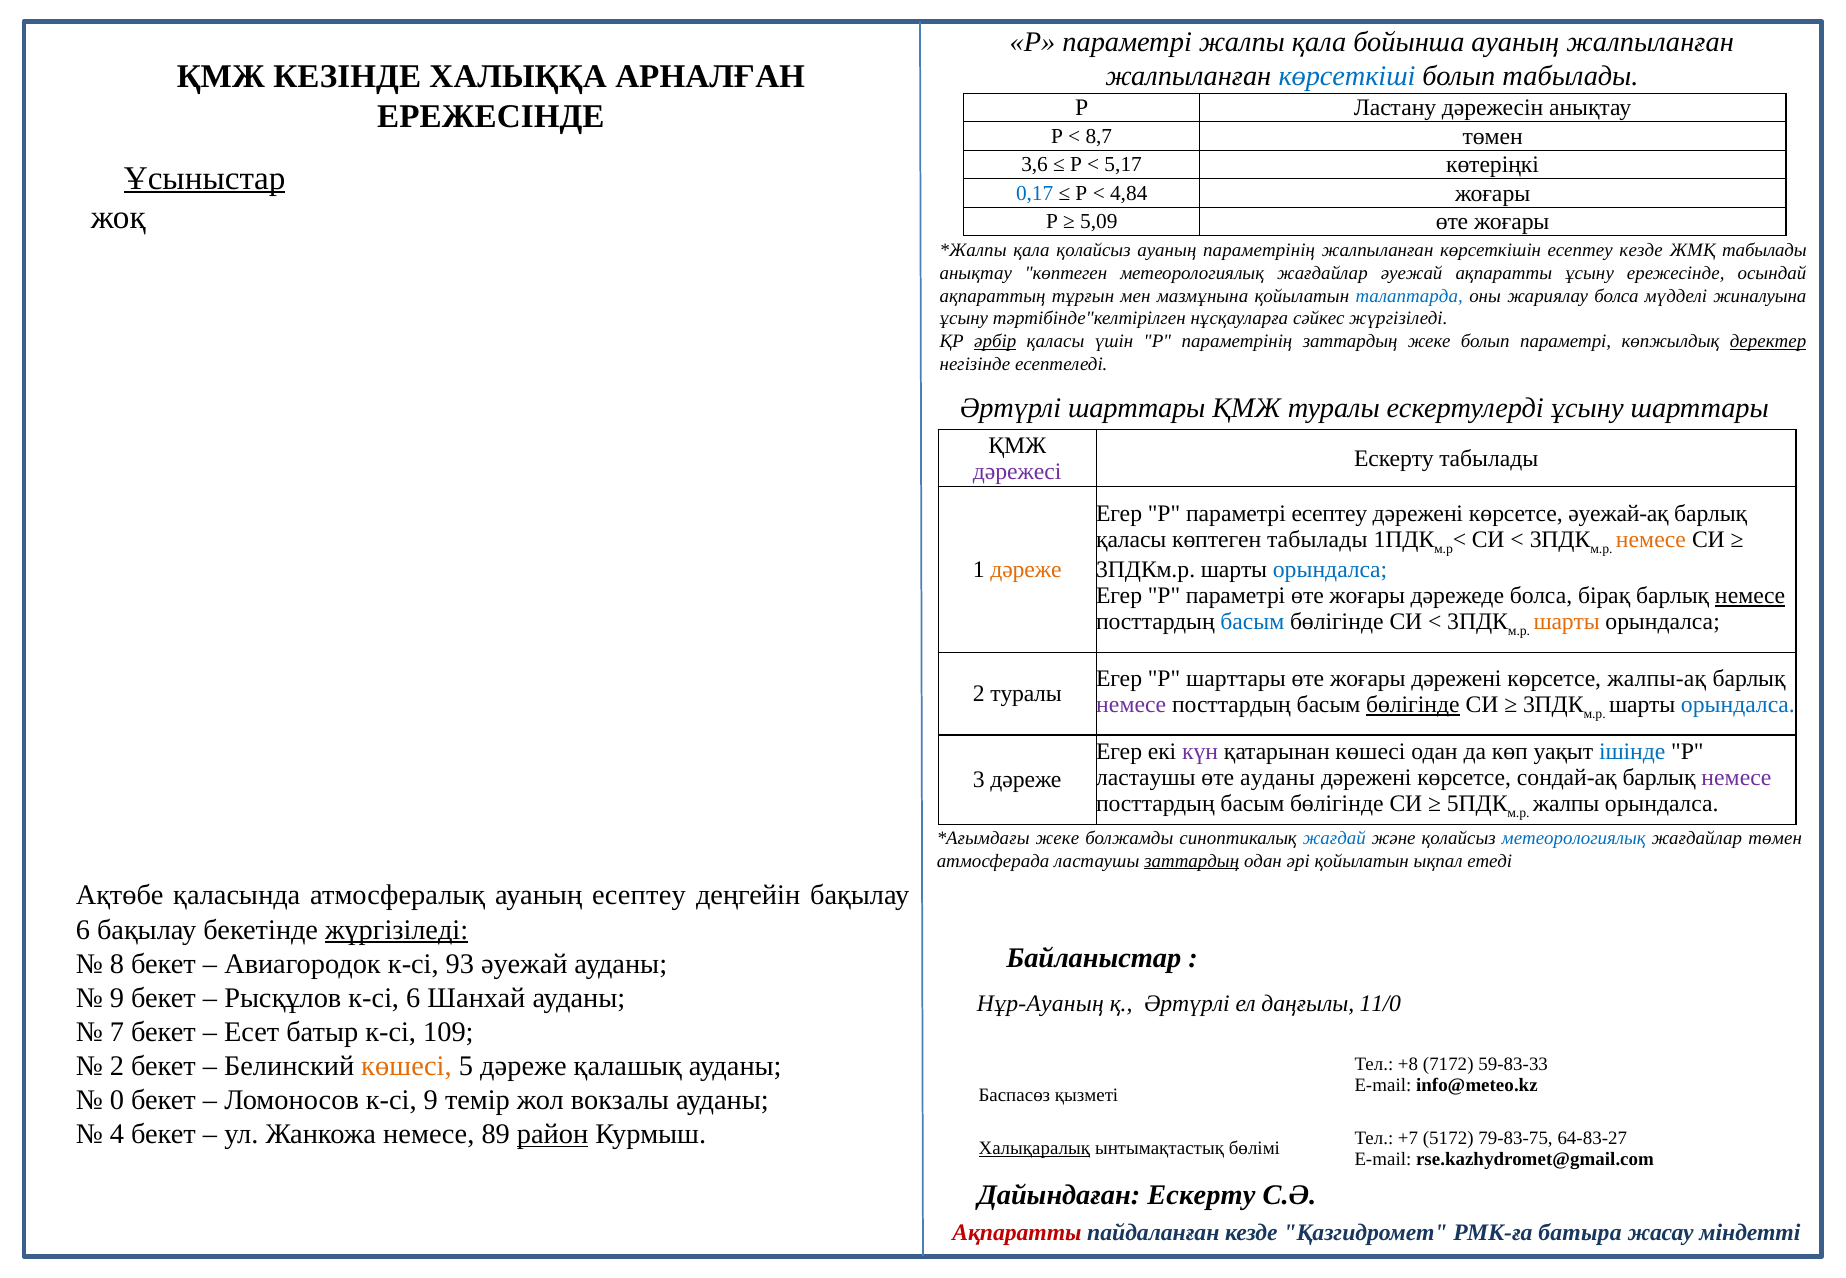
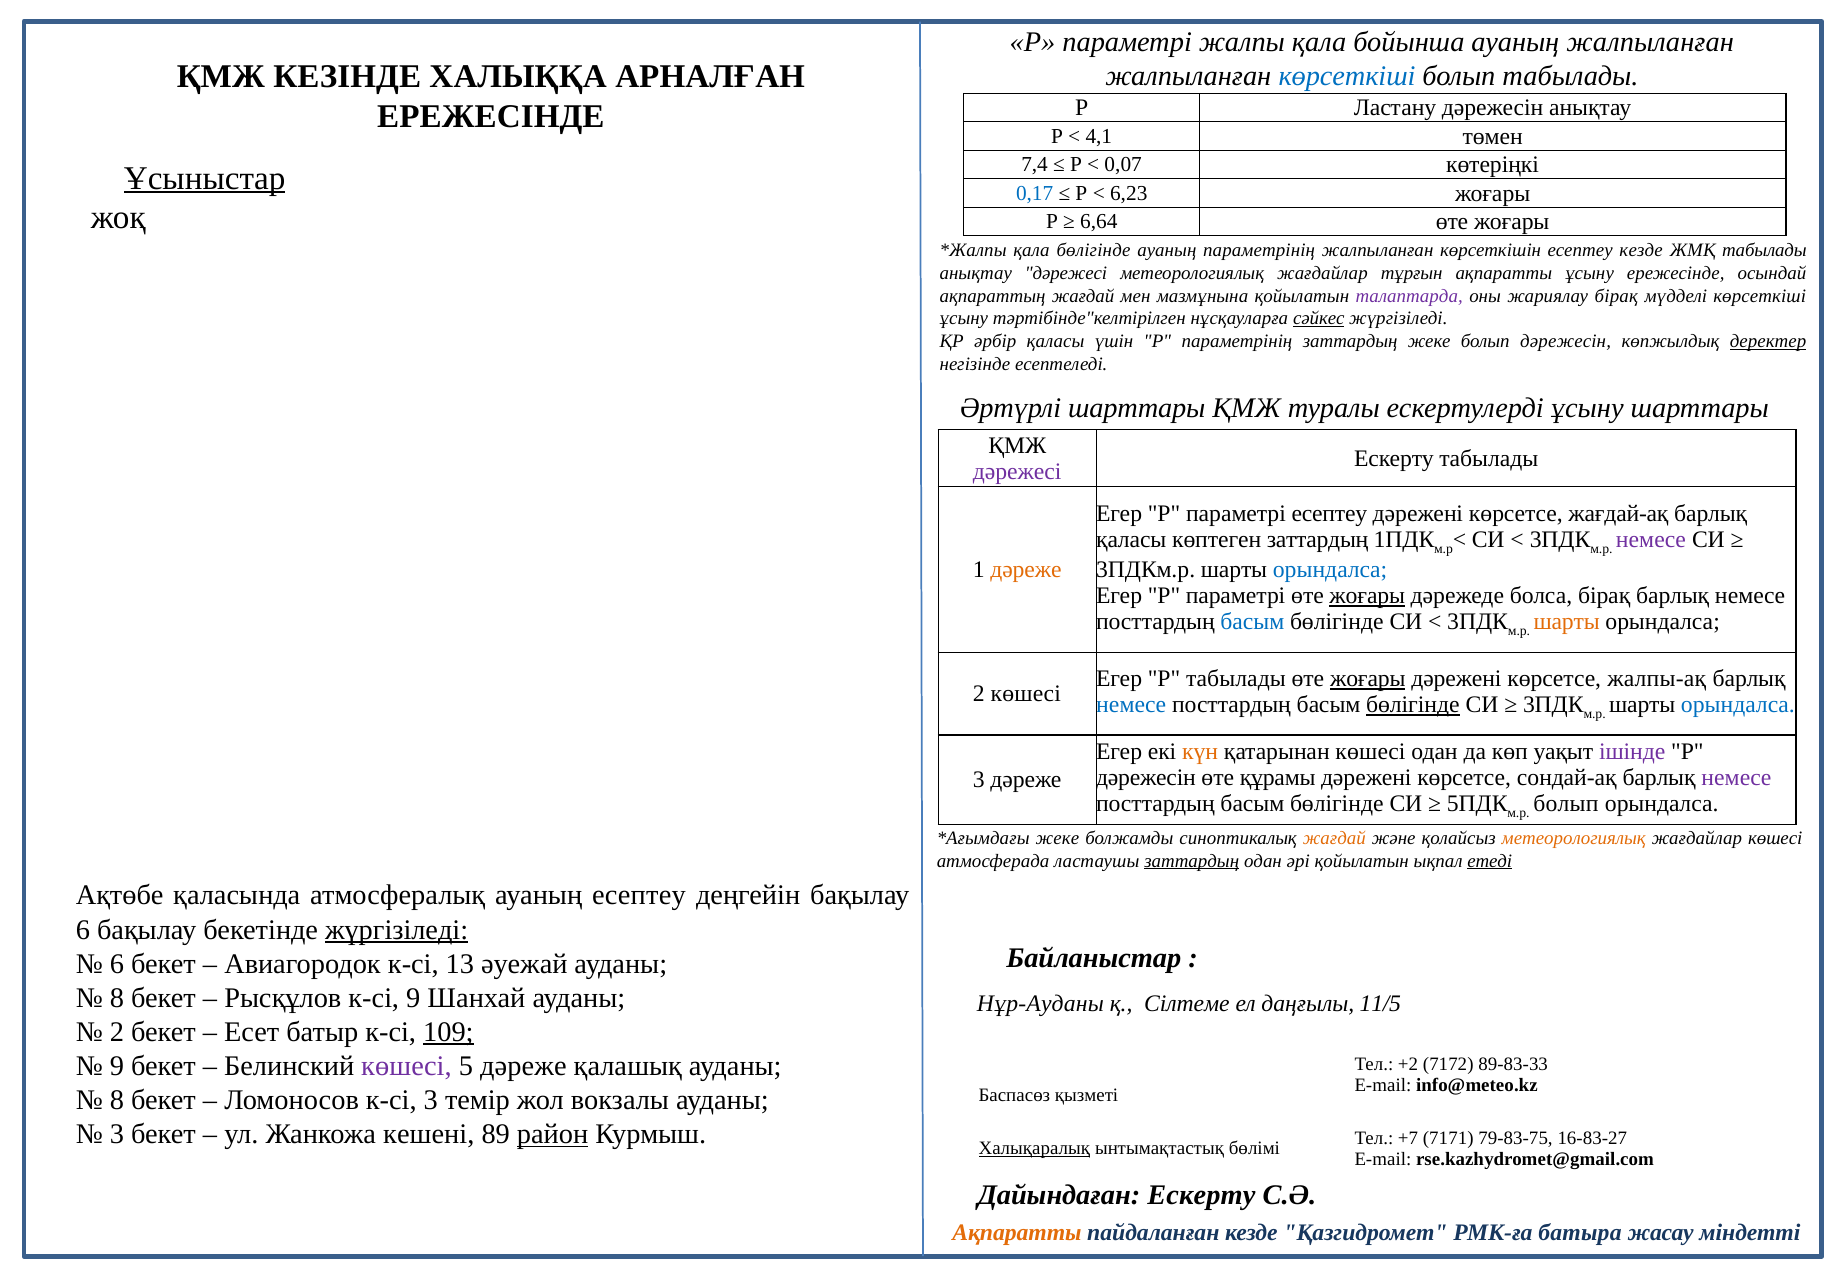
8,7: 8,7 -> 4,1
3,6: 3,6 -> 7,4
5,17: 5,17 -> 0,07
4,84: 4,84 -> 6,23
5,09: 5,09 -> 6,64
қала қолайсыз: қолайсыз -> бөлігінде
анықтау көптеген: көптеген -> дәрежесі
жағдайлар әуежай: әуежай -> тұрғын
ақпараттың тұрғын: тұрғын -> жағдай
талаптарда colour: blue -> purple
жариялау болса: болса -> бірақ
мүдделі жиналуына: жиналуына -> көрсеткіші
сәйкес underline: none -> present
әрбір underline: present -> none
болып параметрі: параметрі -> дәрежесін
әуежай-ақ: әуежай-ақ -> жағдай-ақ
көптеген табылады: табылады -> заттардың
немесе at (1651, 540) colour: orange -> purple
жоғары at (1367, 596) underline: none -> present
немесе at (1750, 596) underline: present -> none
Р шарттары: шарттары -> табылады
жоғары at (1368, 679) underline: none -> present
2 туралы: туралы -> көшесі
немесе at (1131, 705) colour: purple -> blue
күн colour: purple -> orange
ішінде colour: blue -> purple
ластаушы at (1146, 778): ластаушы -> дәрежесін
өте ауданы: ауданы -> құрамы
жалпы at (1566, 804): жалпы -> болып
жағдай at (1334, 838) colour: blue -> orange
метеорологиялық at (1574, 838) colour: blue -> orange
жағдайлар төмен: төмен -> көшесі
етеді underline: none -> present
8 at (117, 964): 8 -> 6
93: 93 -> 13
9 at (117, 998): 9 -> 8
к-сі 6: 6 -> 9
Нұр-Ауаның: Нұр-Ауаның -> Нұр-Ауданы
қ Әртүрлі: Әртүрлі -> Сілтеме
11/0: 11/0 -> 11/5
7 at (117, 1032): 7 -> 2
109 underline: none -> present
2 at (117, 1066): 2 -> 9
көшесі at (406, 1066) colour: orange -> purple
+8: +8 -> +2
59-83-33: 59-83-33 -> 89-83-33
0 at (117, 1100): 0 -> 8
к-сі 9: 9 -> 3
4 at (117, 1134): 4 -> 3
Жанкожа немесе: немесе -> кешені
5172: 5172 -> 7171
64-83-27: 64-83-27 -> 16-83-27
Ақпаратты at (1017, 1233) colour: red -> orange
